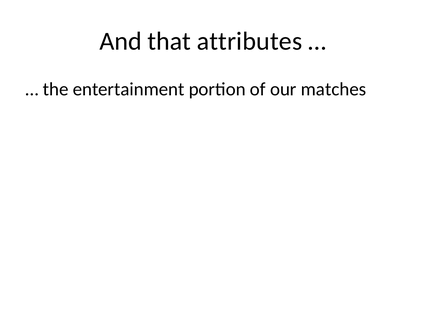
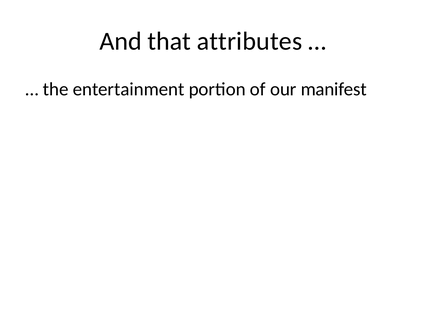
matches: matches -> manifest
